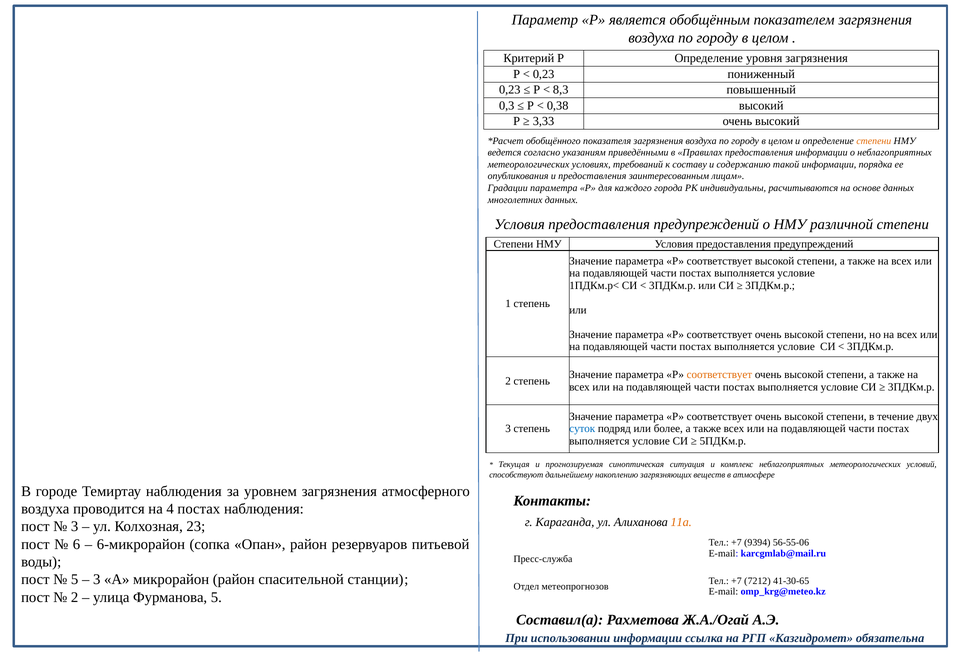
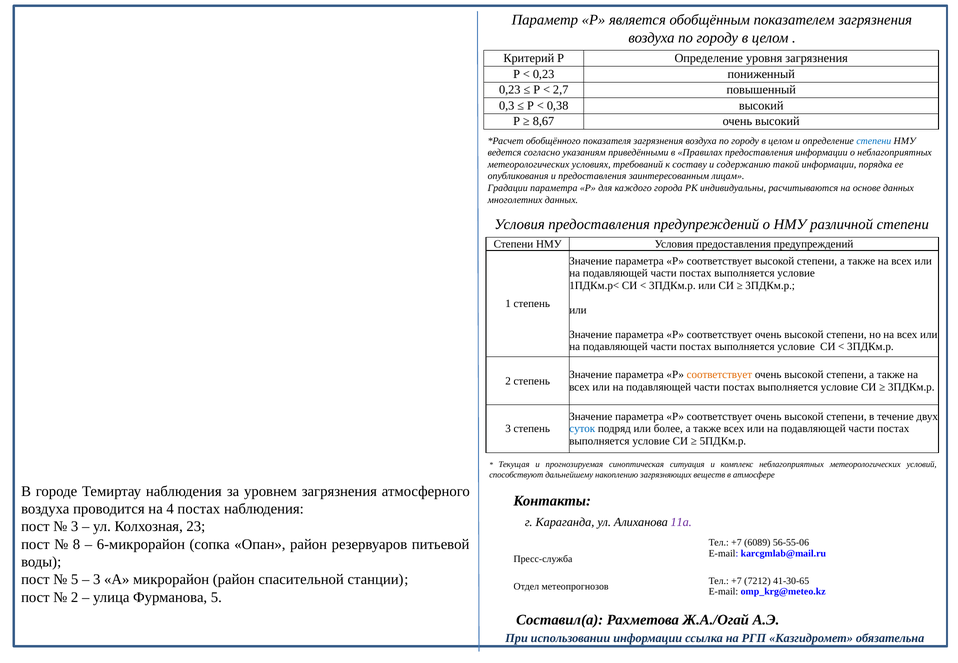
8,3: 8,3 -> 2,7
3,33: 3,33 -> 8,67
степени at (874, 141) colour: orange -> blue
11а colour: orange -> purple
6: 6 -> 8
9394: 9394 -> 6089
